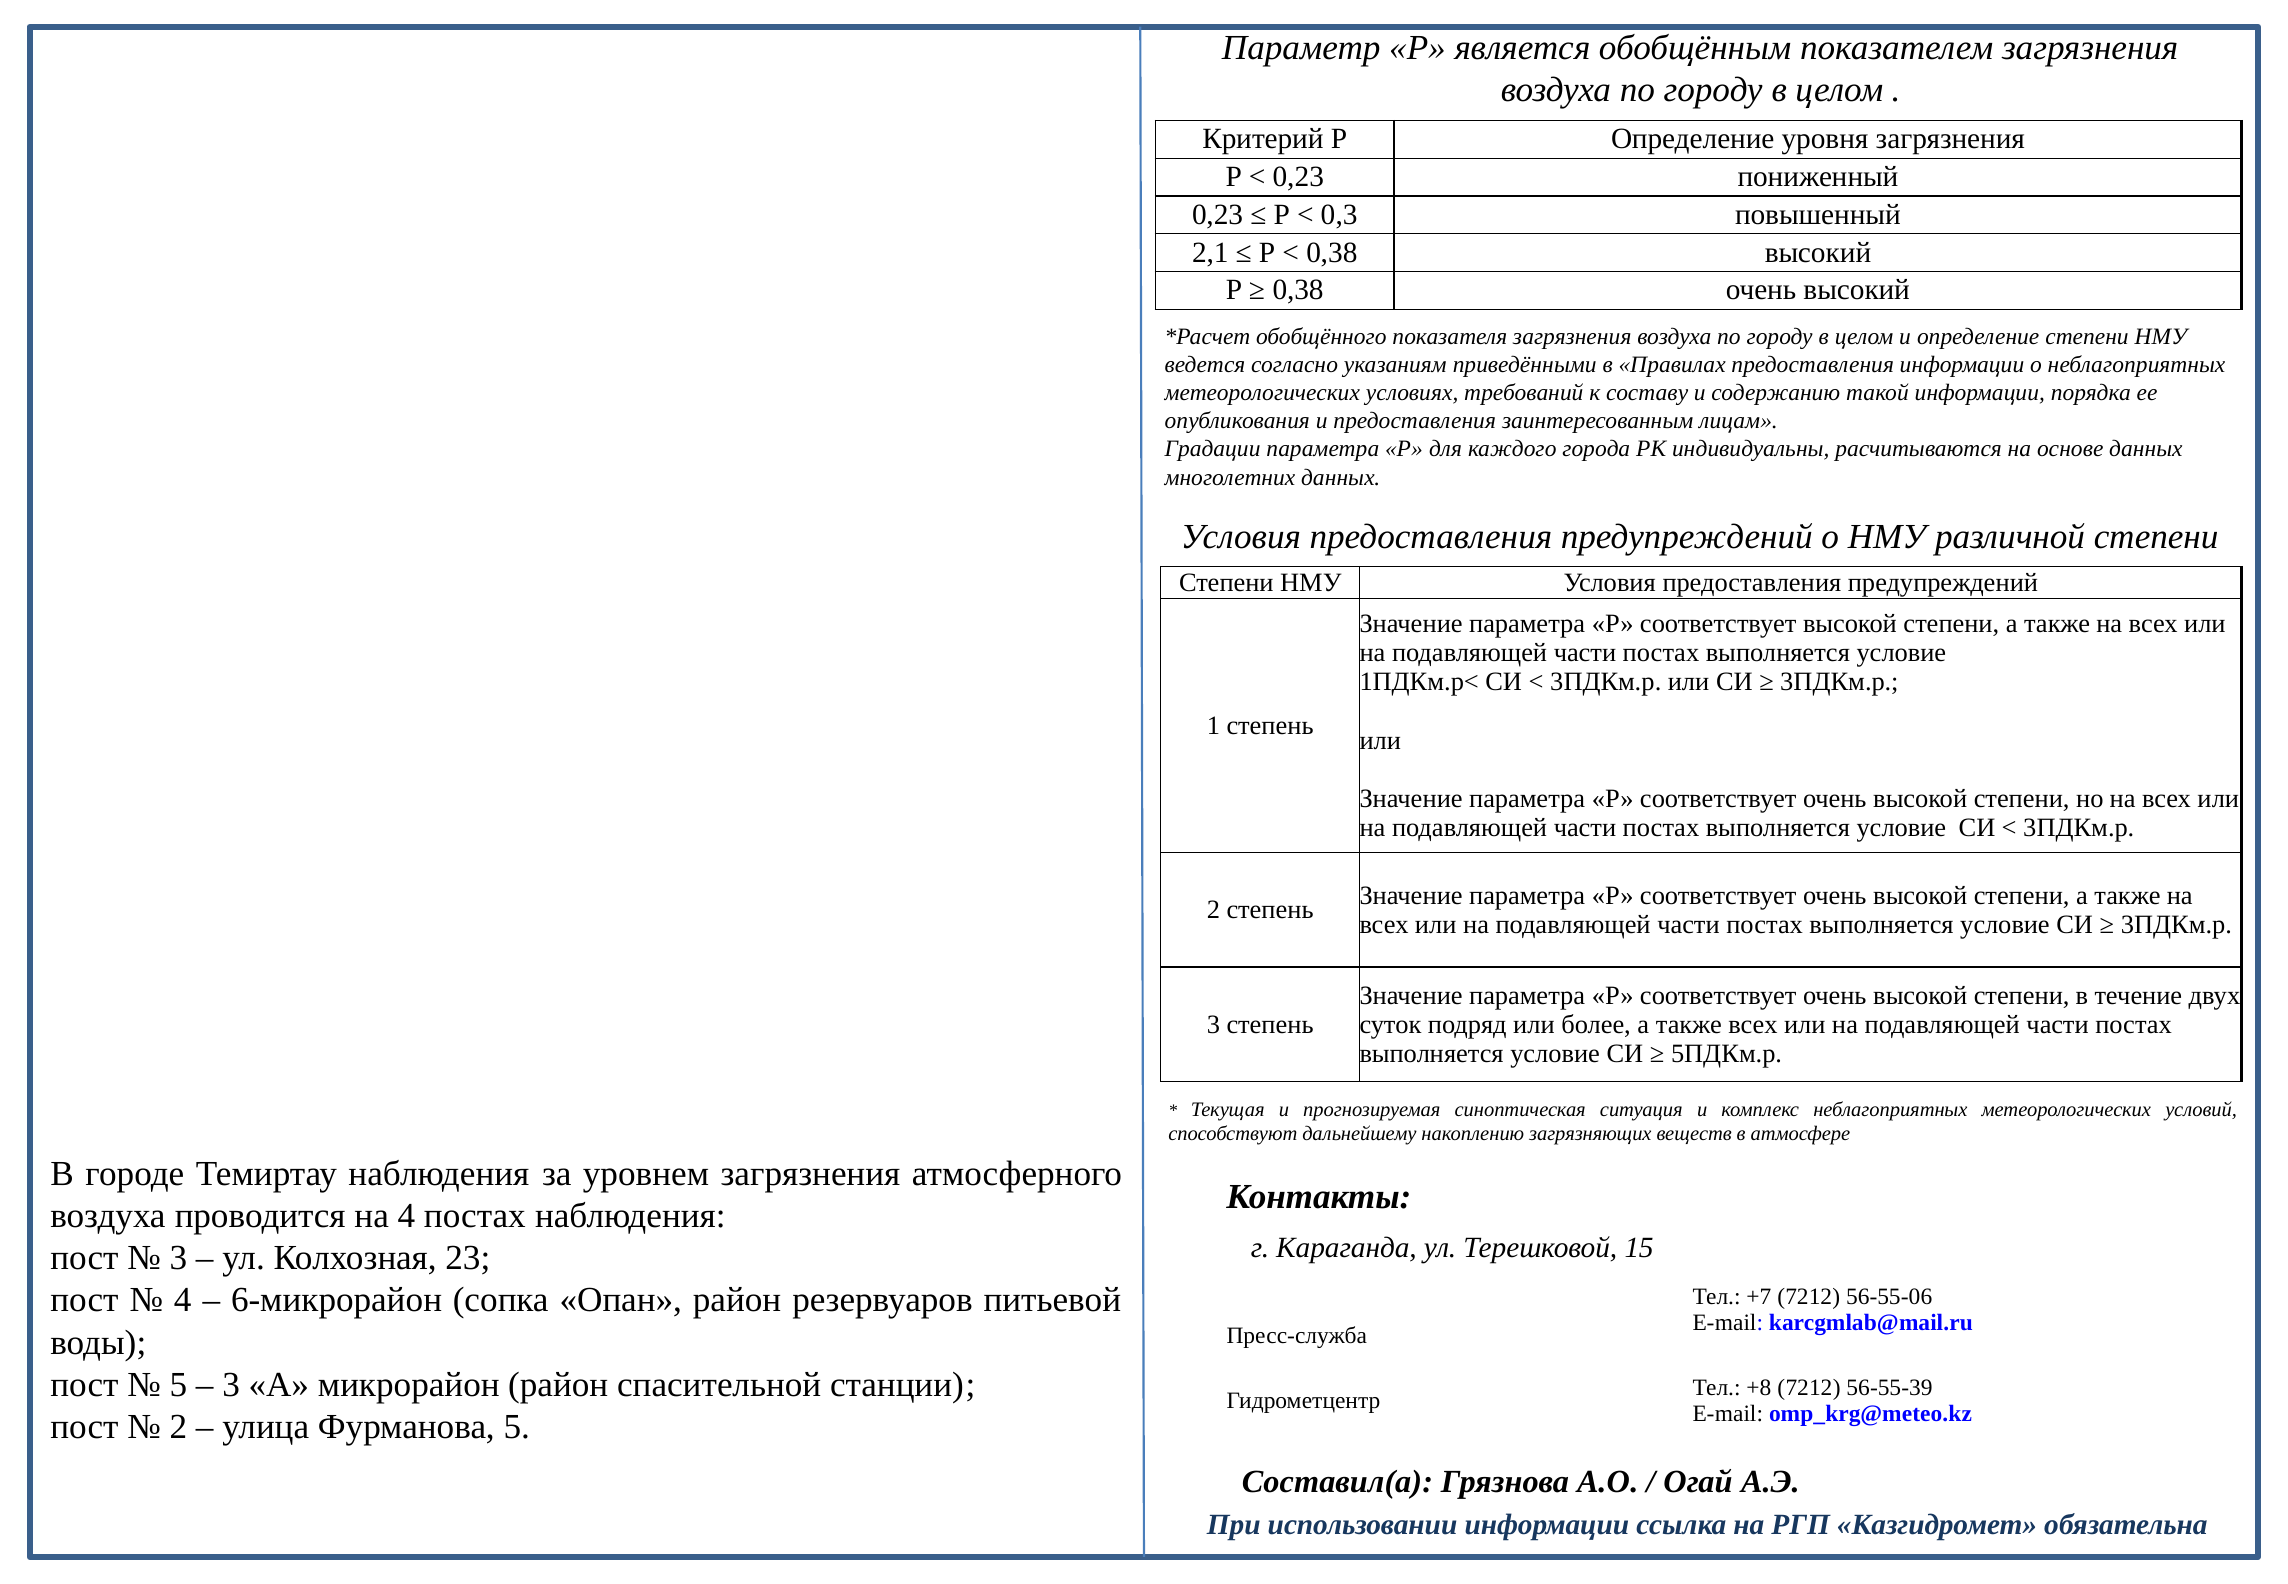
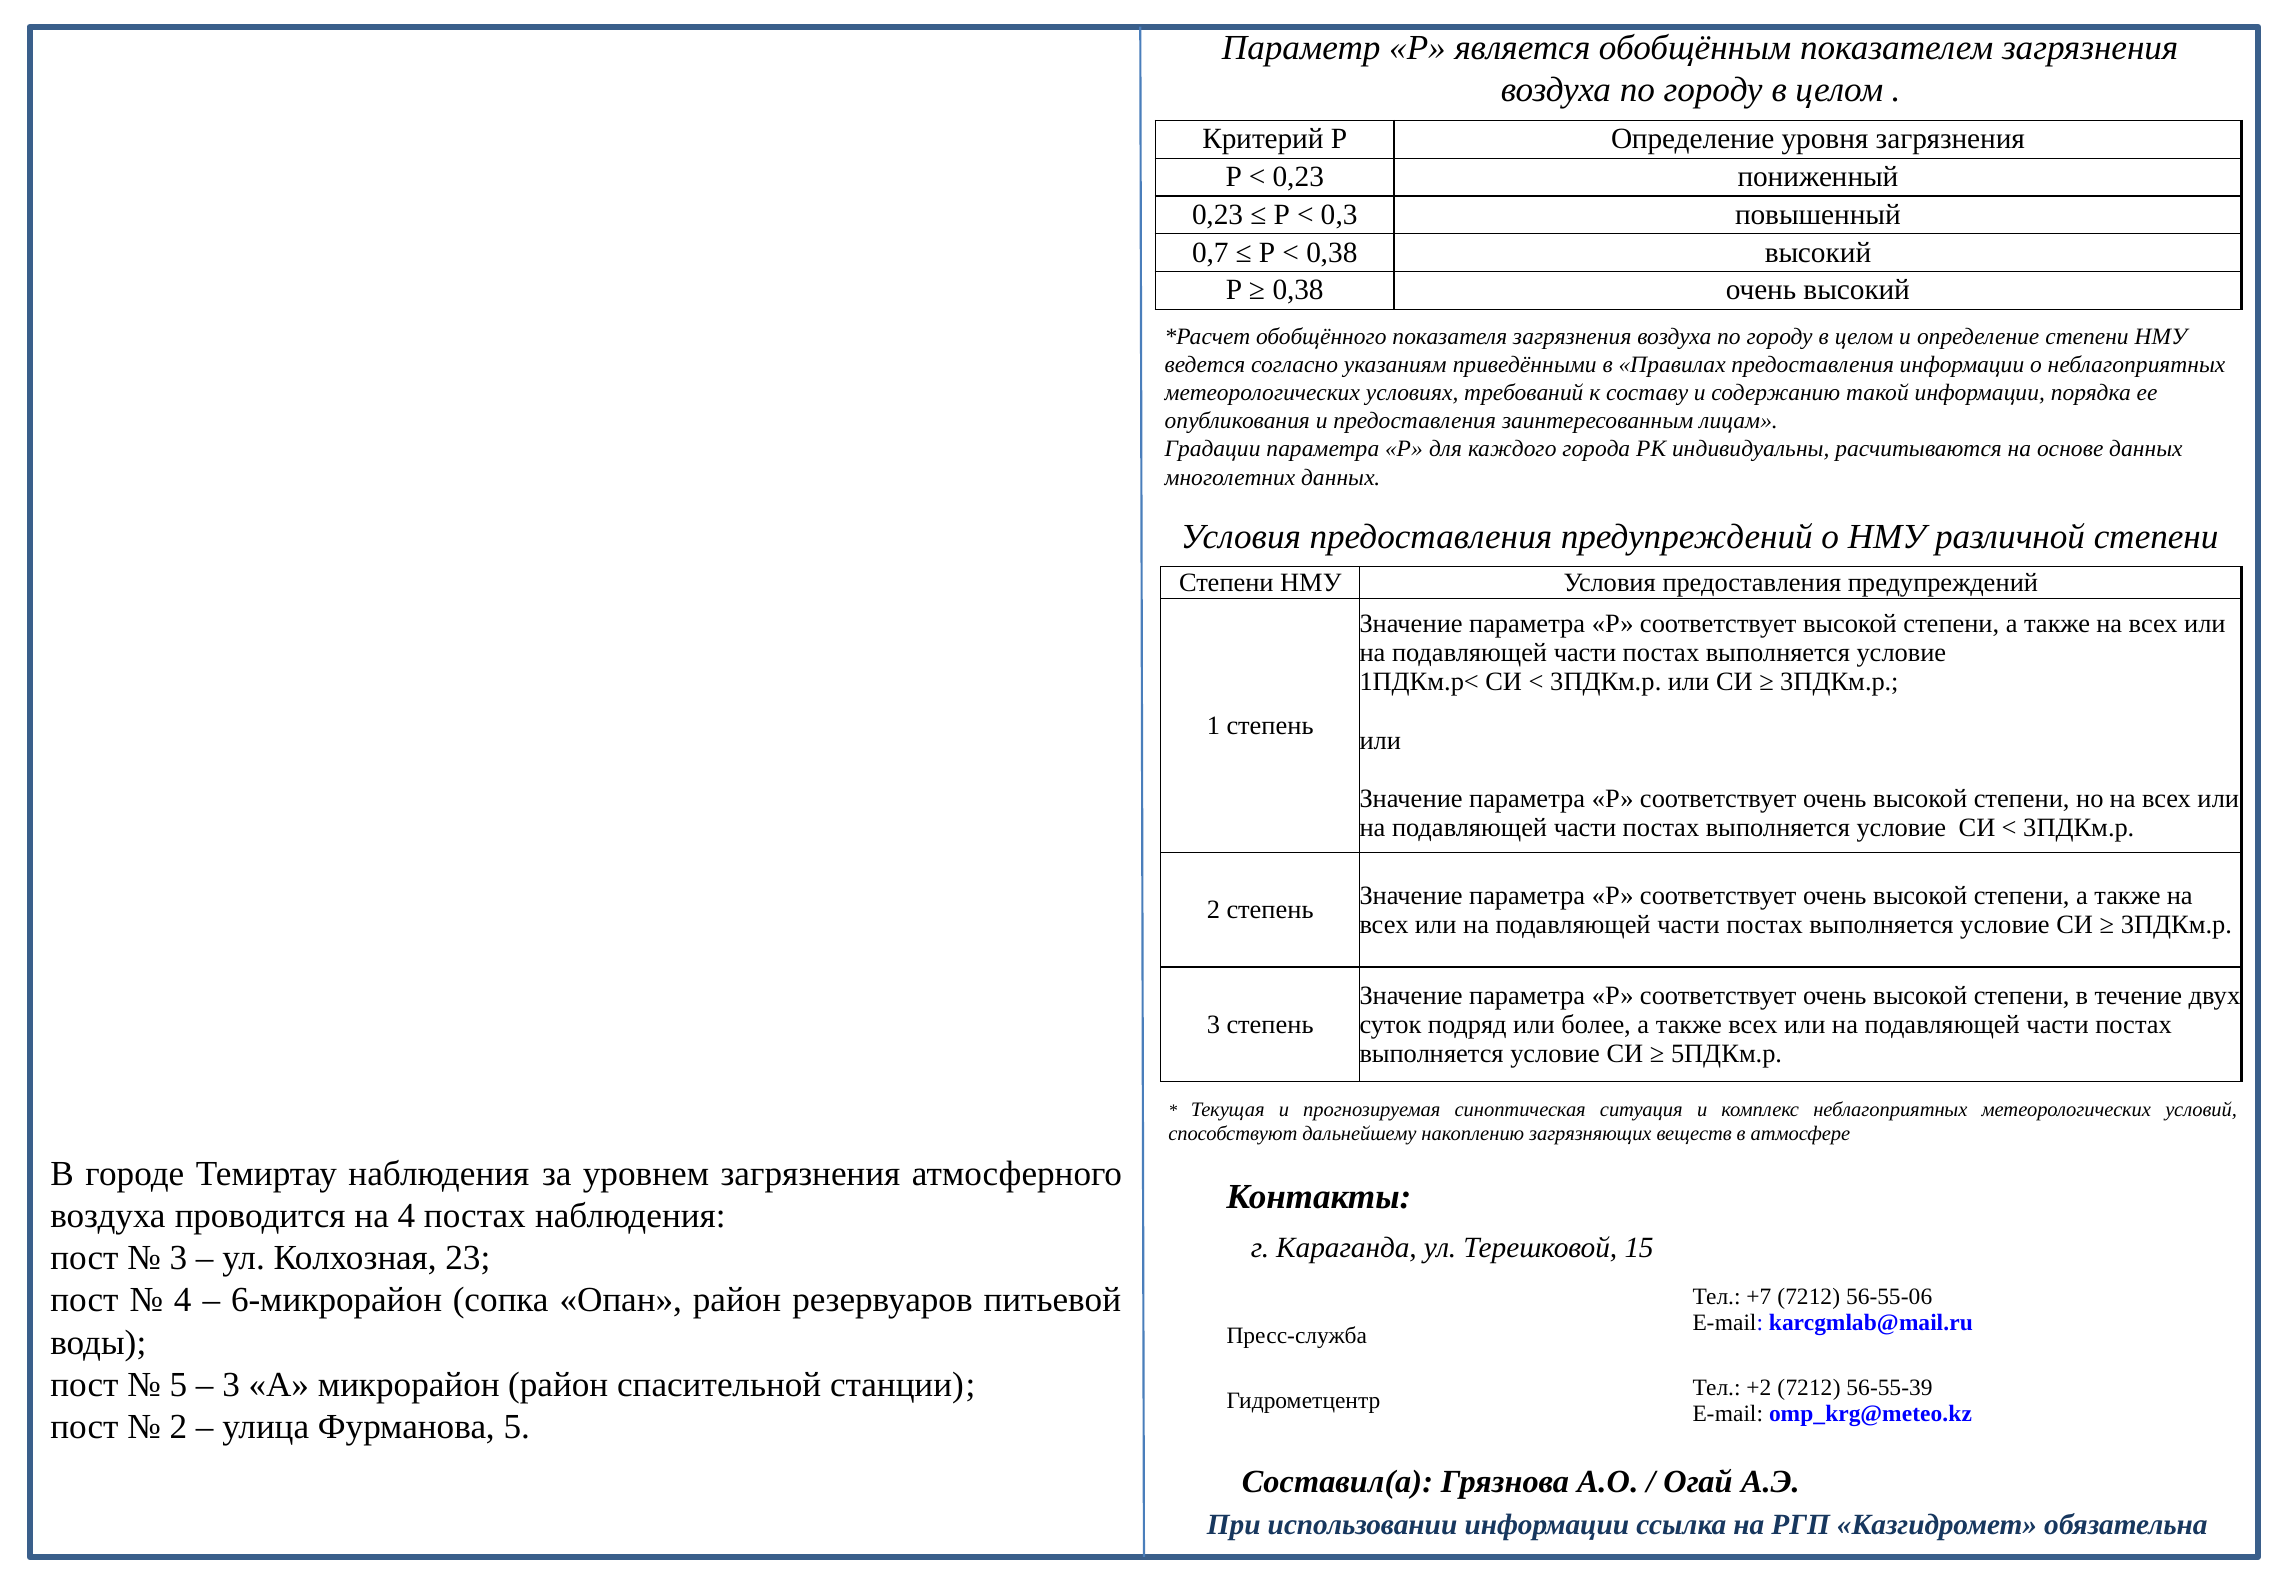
2,1: 2,1 -> 0,7
+8: +8 -> +2
